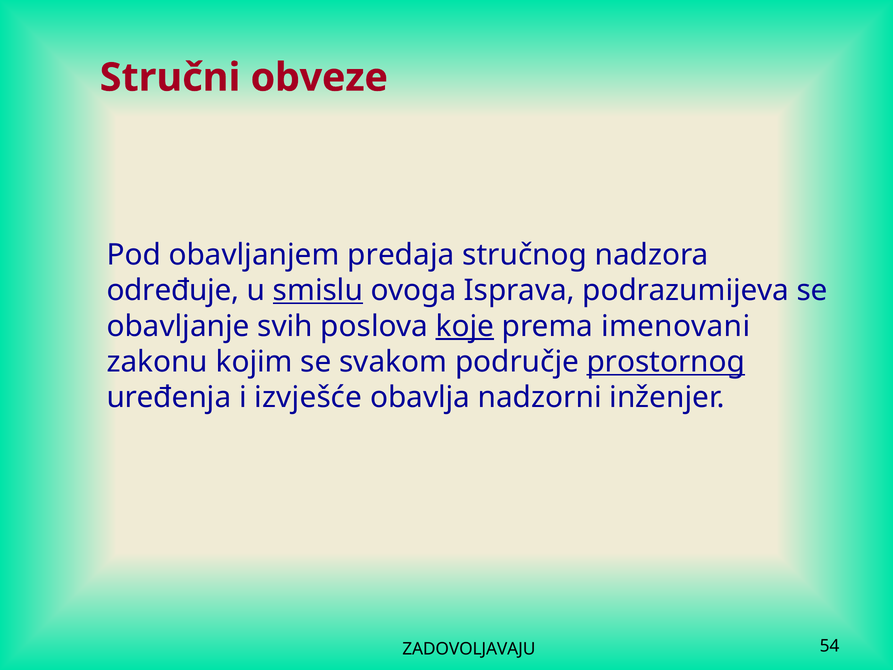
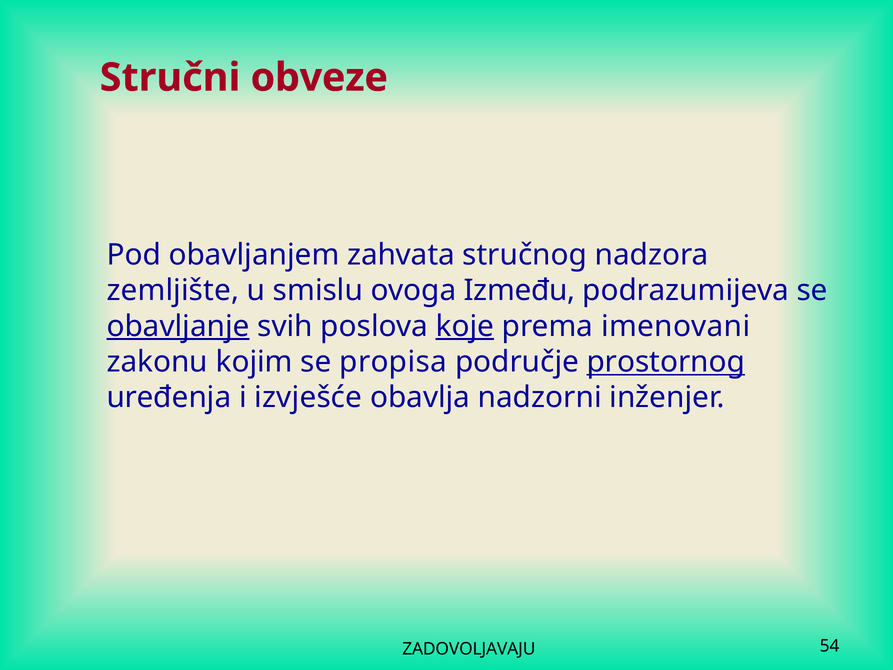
predaja: predaja -> zahvata
određuje: određuje -> zemljište
smislu underline: present -> none
Isprava: Isprava -> Između
obavljanje underline: none -> present
svakom: svakom -> propisa
